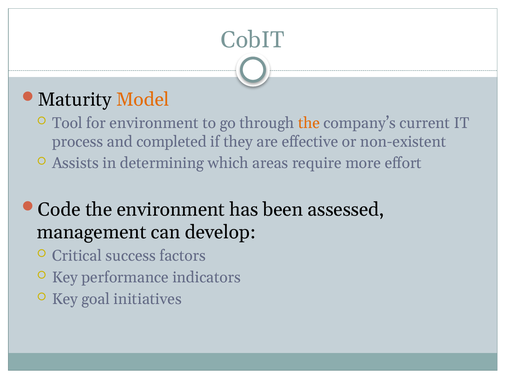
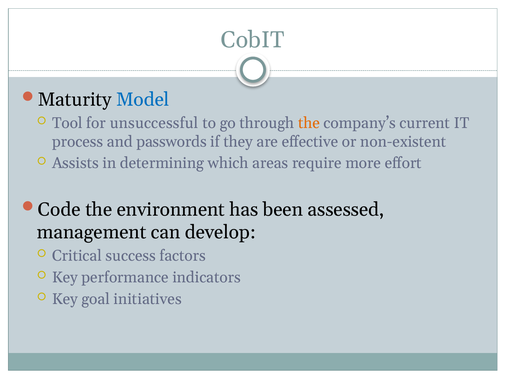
Model colour: orange -> blue
for environment: environment -> unsuccessful
completed: completed -> passwords
